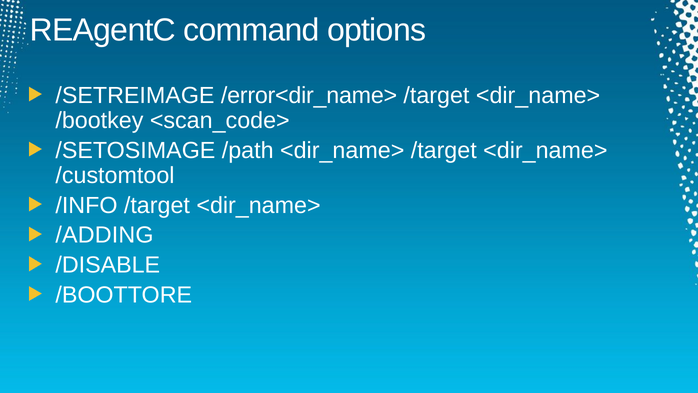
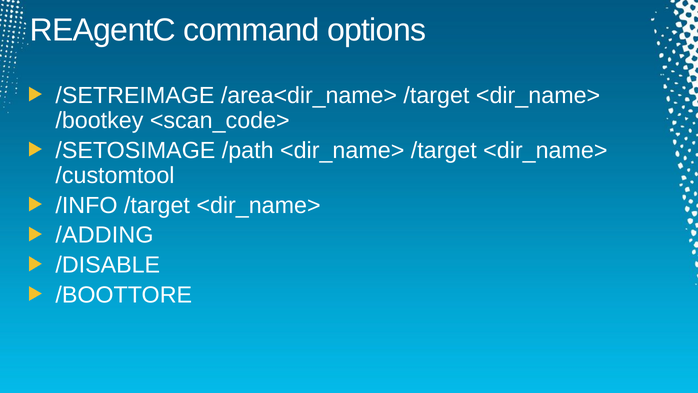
/error<dir_name>: /error<dir_name> -> /area<dir_name>
